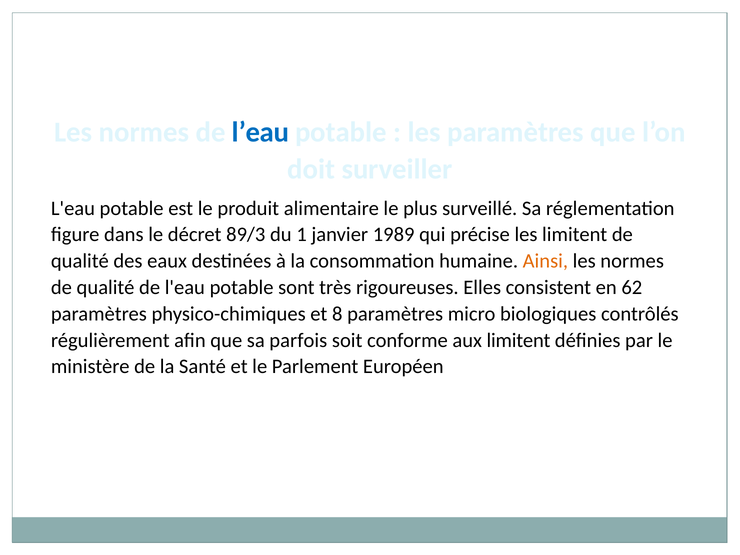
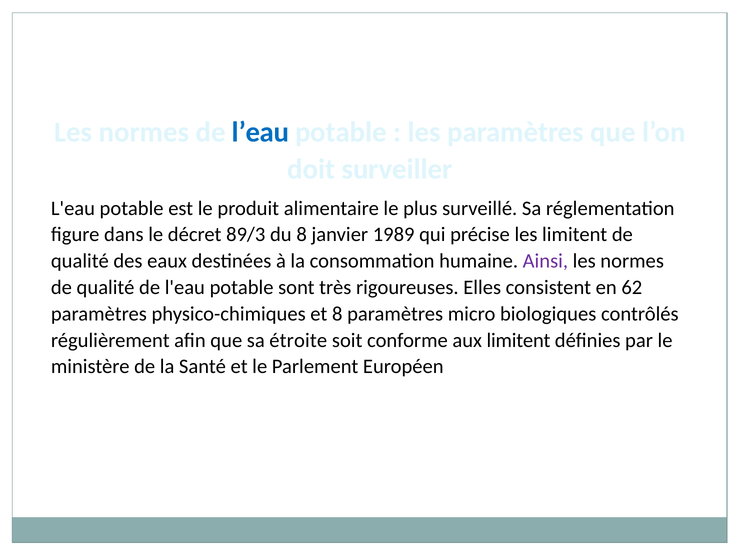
du 1: 1 -> 8
Ainsi colour: orange -> purple
parfois: parfois -> étroite
